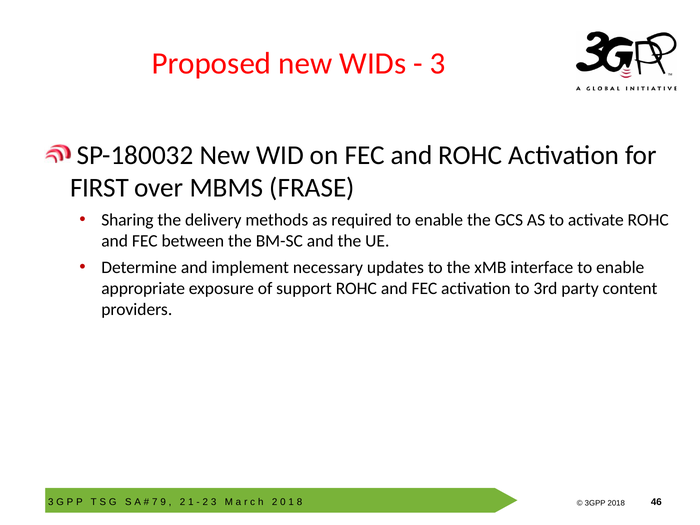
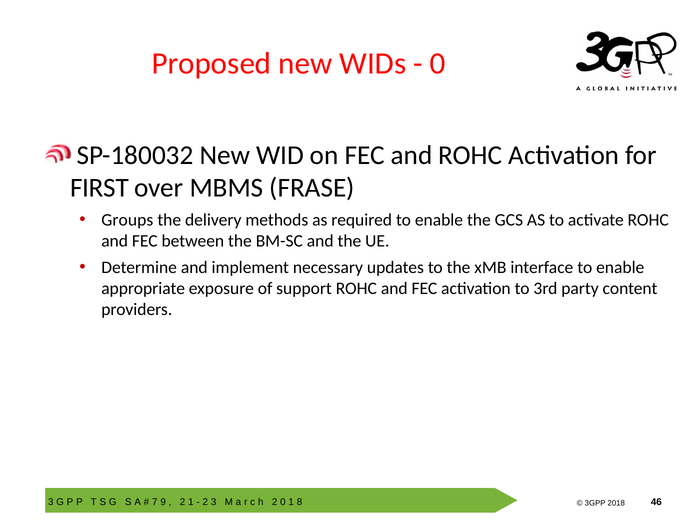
3 at (438, 63): 3 -> 0
Sharing: Sharing -> Groups
